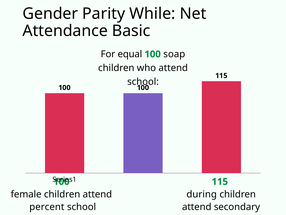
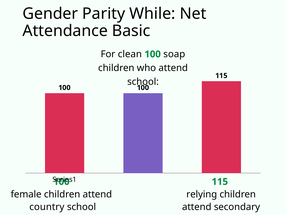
equal: equal -> clean
during: during -> relying
percent: percent -> country
